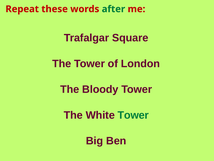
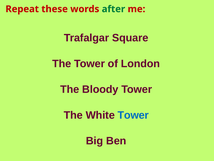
Tower at (133, 115) colour: green -> blue
